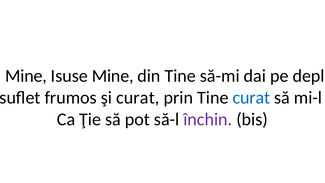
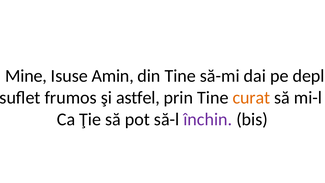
Isuse Mine: Mine -> Amin
şi curat: curat -> astfel
curat at (251, 98) colour: blue -> orange
